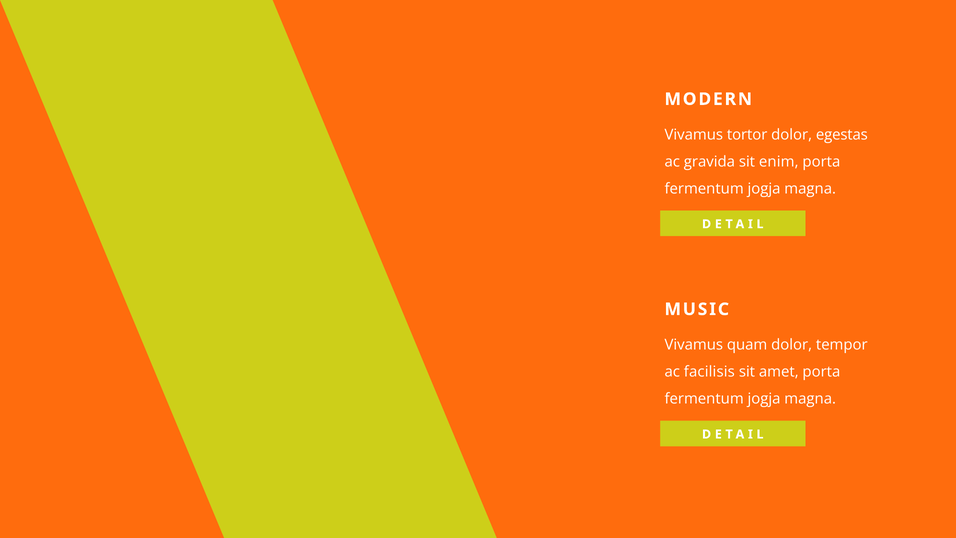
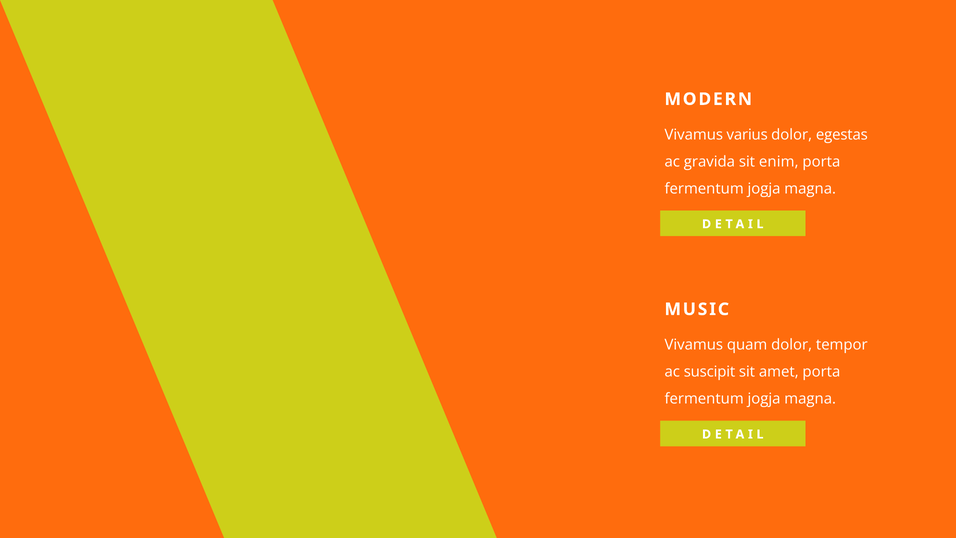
tortor: tortor -> varius
facilisis: facilisis -> suscipit
